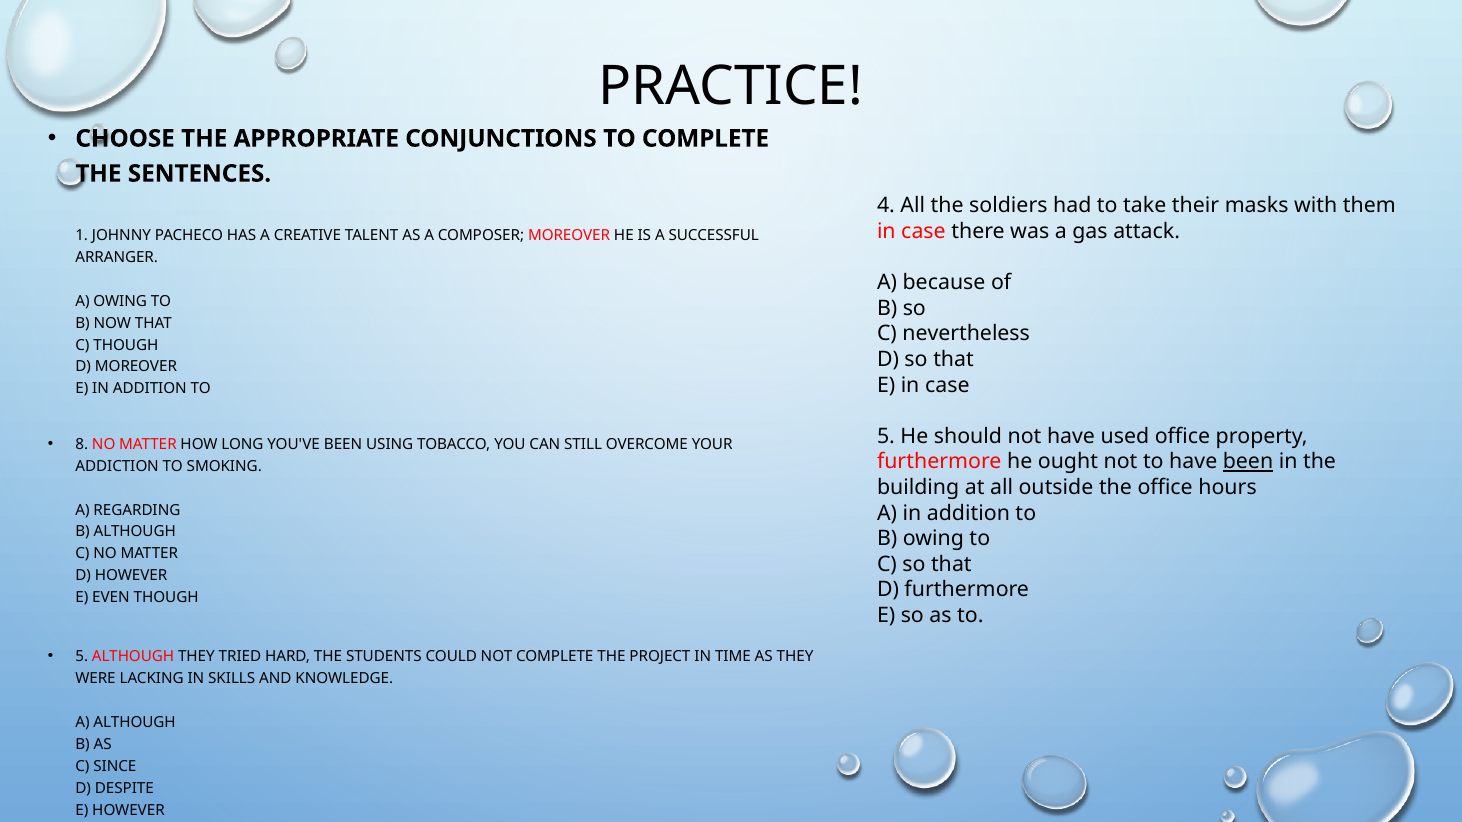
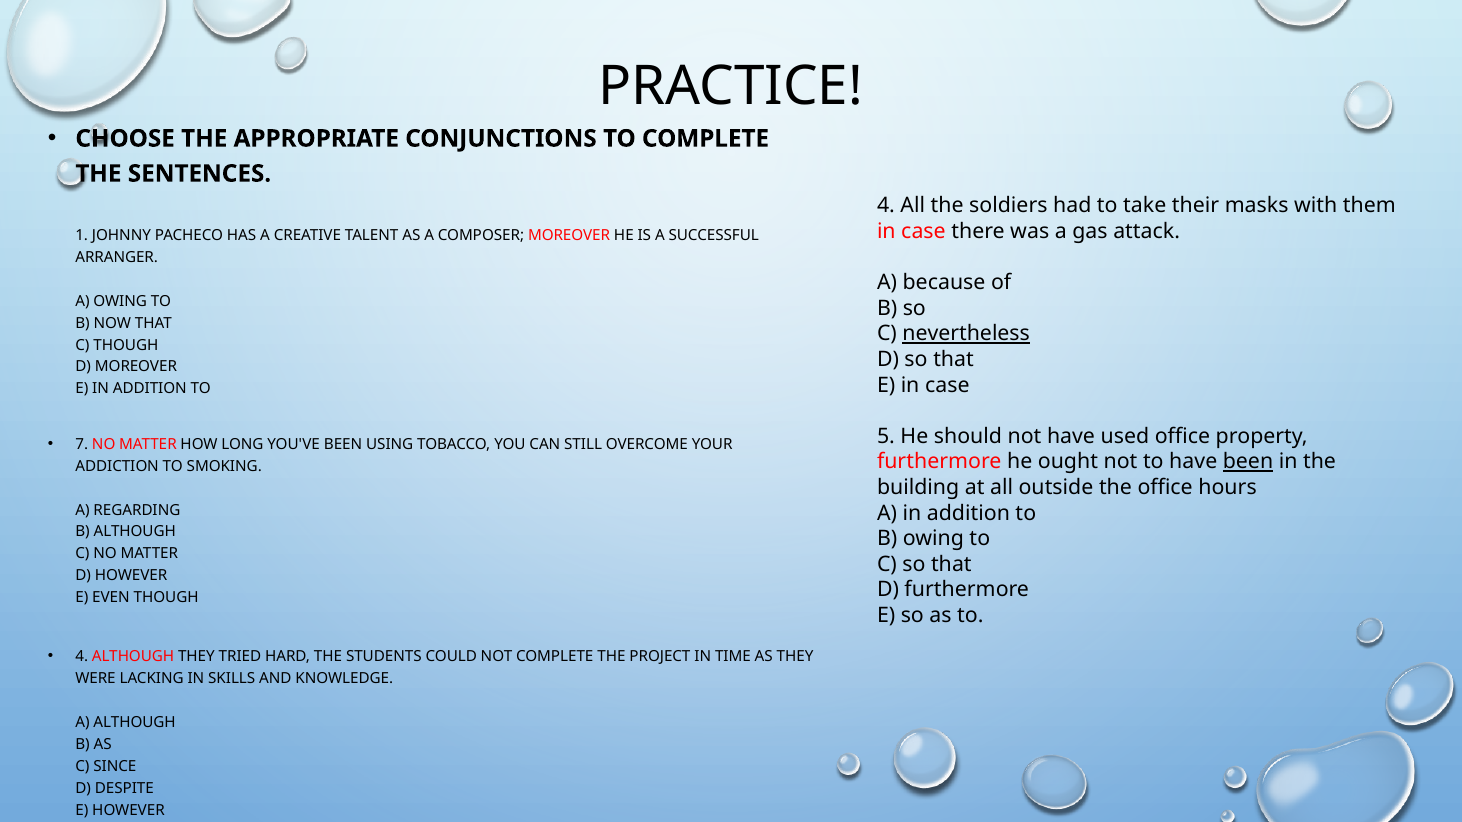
nevertheless underline: none -> present
8: 8 -> 7
5 at (82, 657): 5 -> 4
